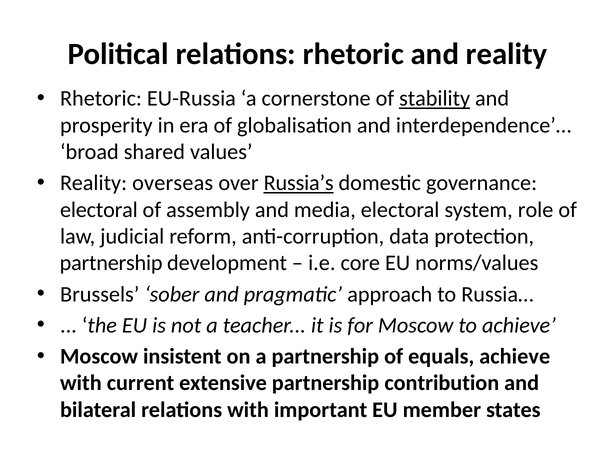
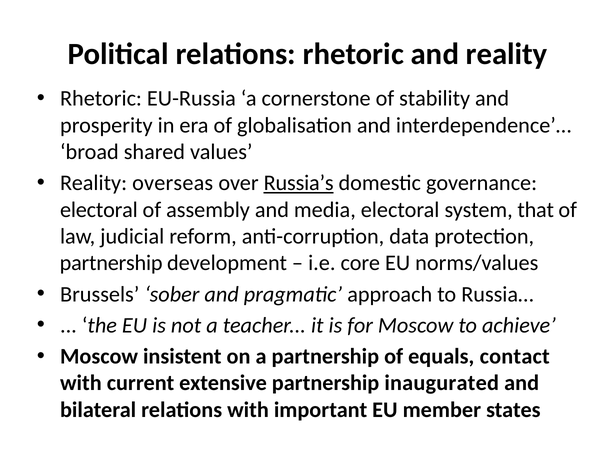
stability underline: present -> none
role: role -> that
equals achieve: achieve -> contact
contribution: contribution -> inaugurated
